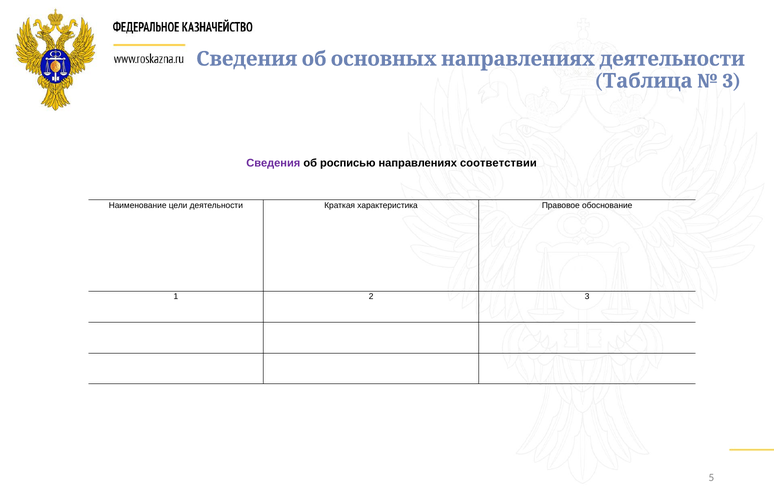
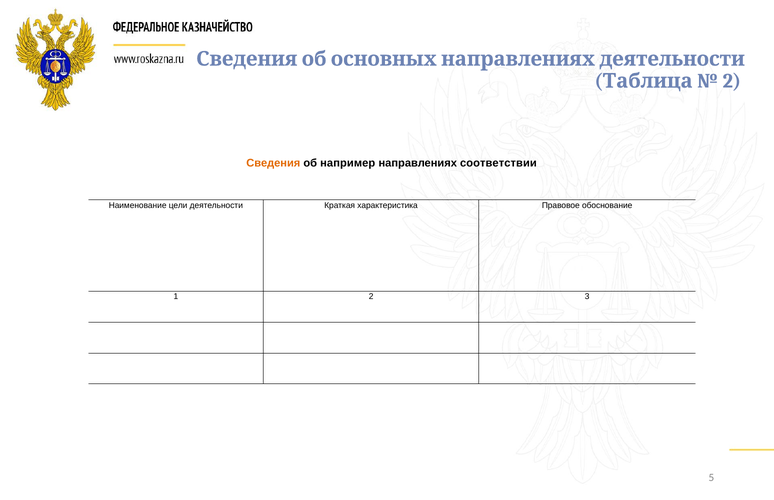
3 at (732, 81): 3 -> 2
Сведения colour: purple -> orange
росписью: росписью -> например
